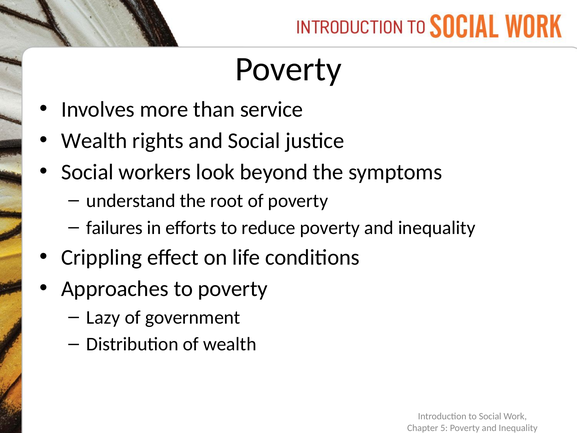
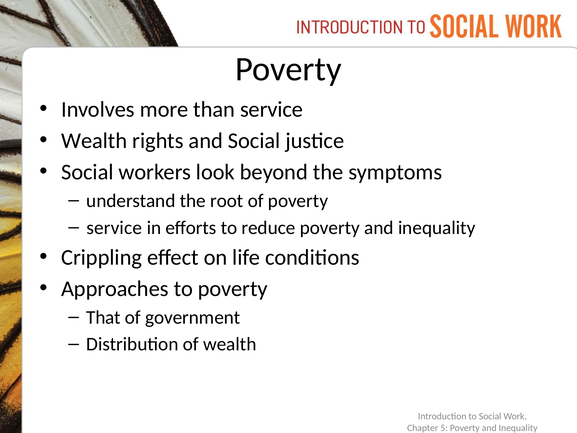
failures at (114, 228): failures -> service
Lazy: Lazy -> That
